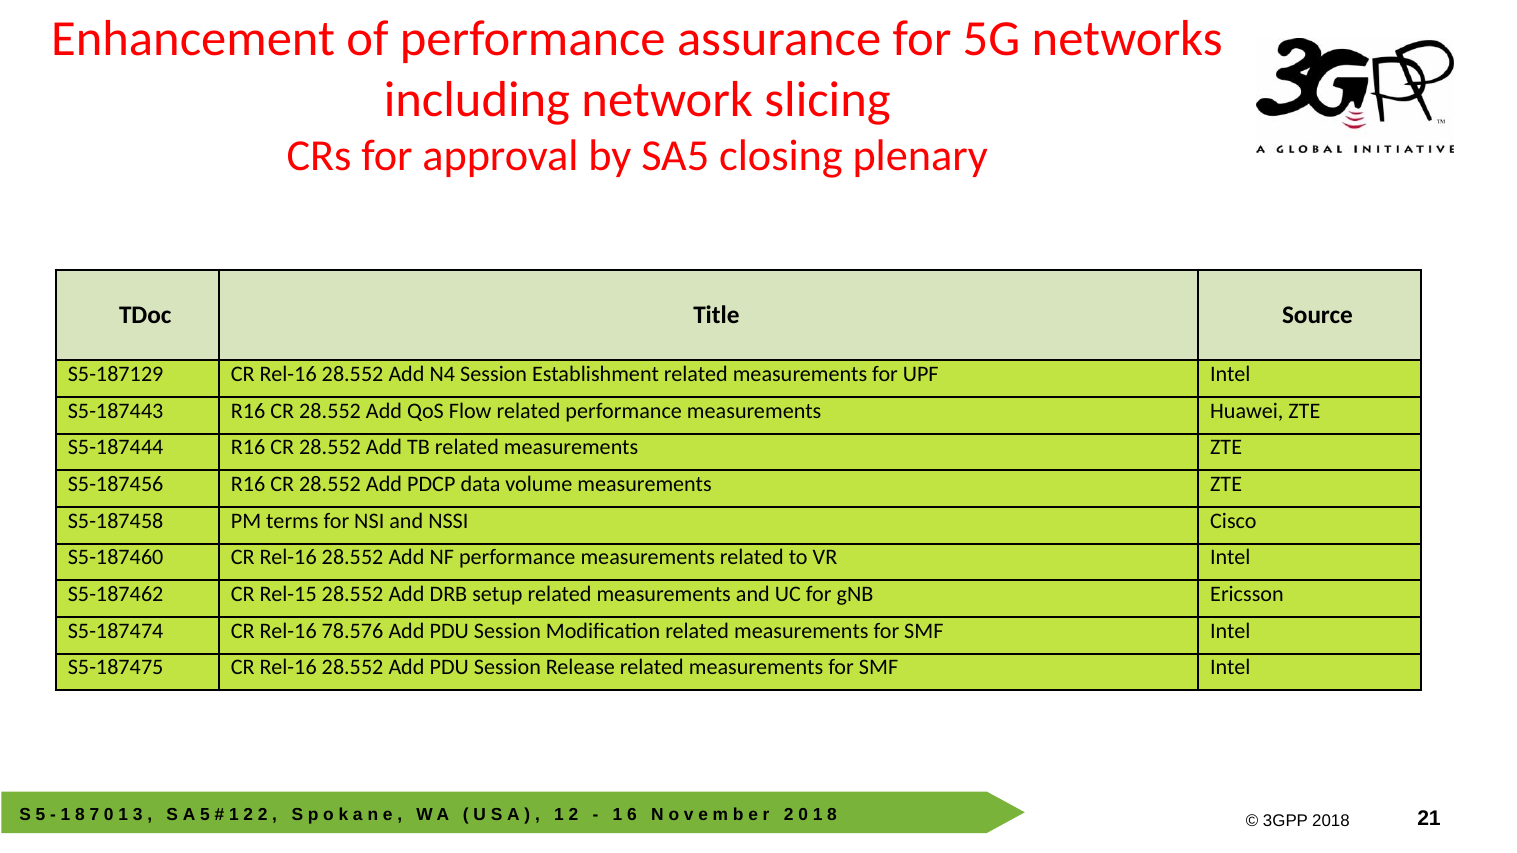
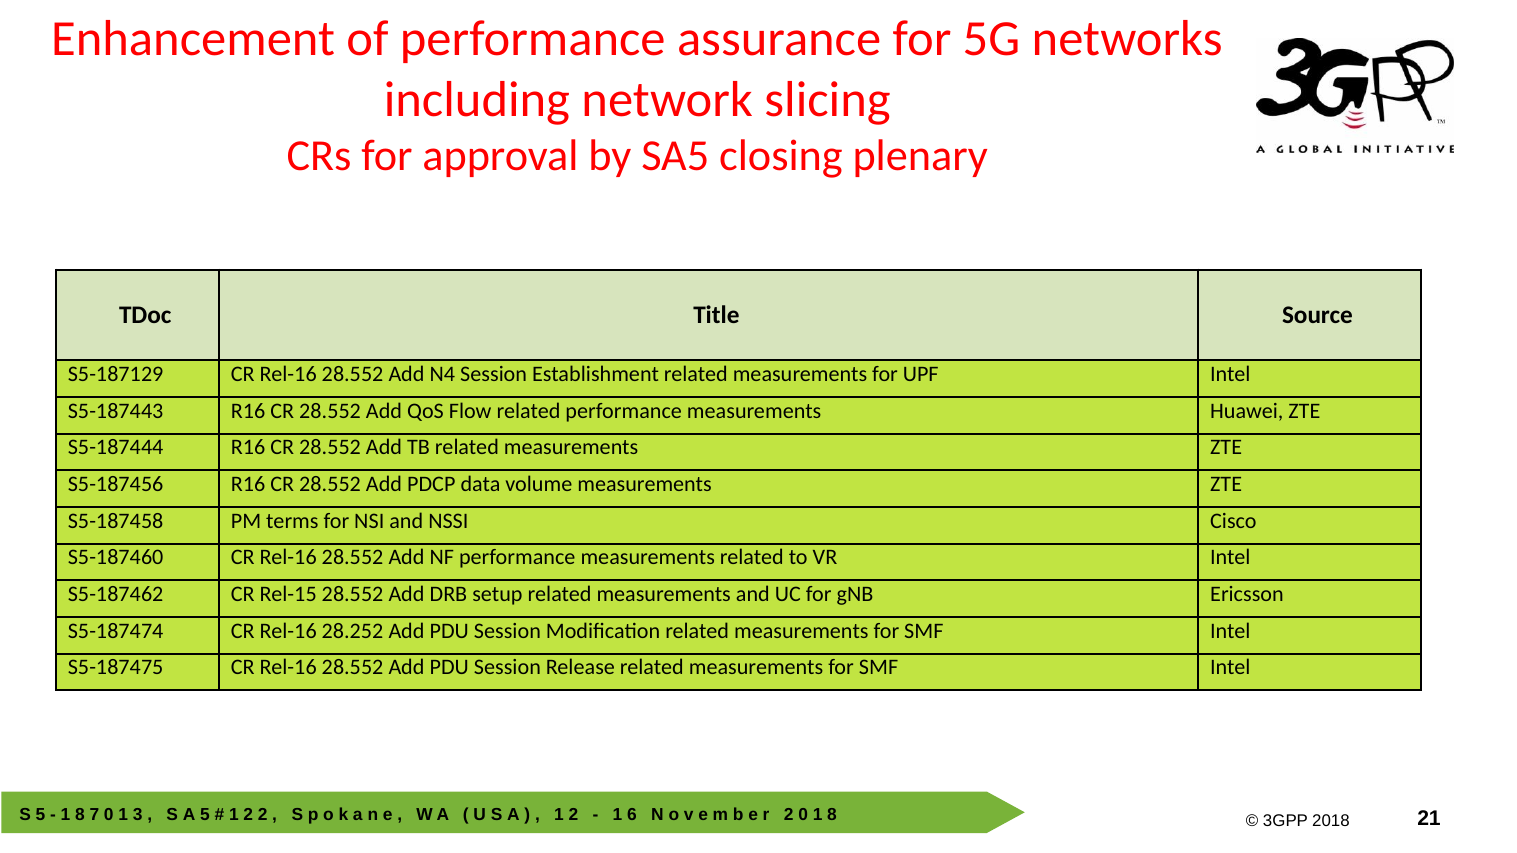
78.576: 78.576 -> 28.252
